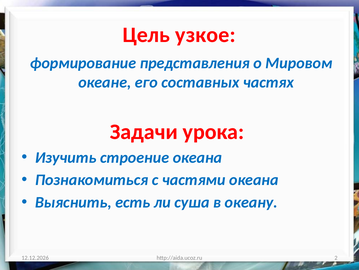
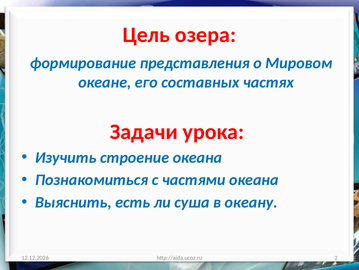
узкое: узкое -> озера
